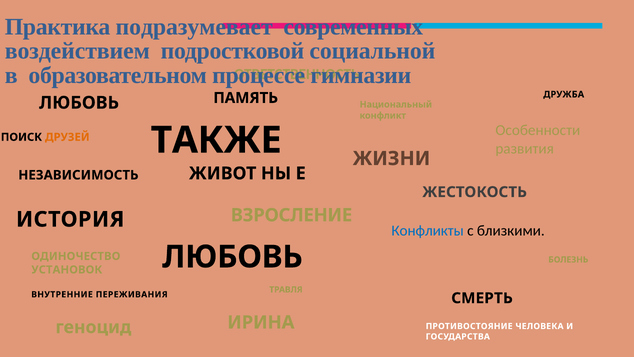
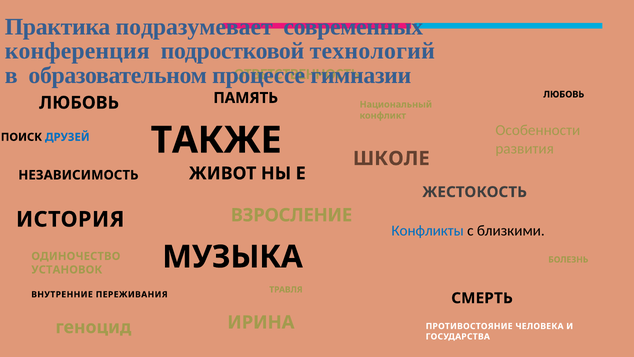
воздействием: воздействием -> конференция
социальной: социальной -> технологий
ДРУЖБА at (564, 94): ДРУЖБА -> ЛЮБОВЬ
ДРУЗЕЙ colour: orange -> blue
ЖИЗНИ: ЖИЗНИ -> ШКОЛЕ
ЛЮБОВЬ at (232, 257): ЛЮБОВЬ -> МУЗЫКА
